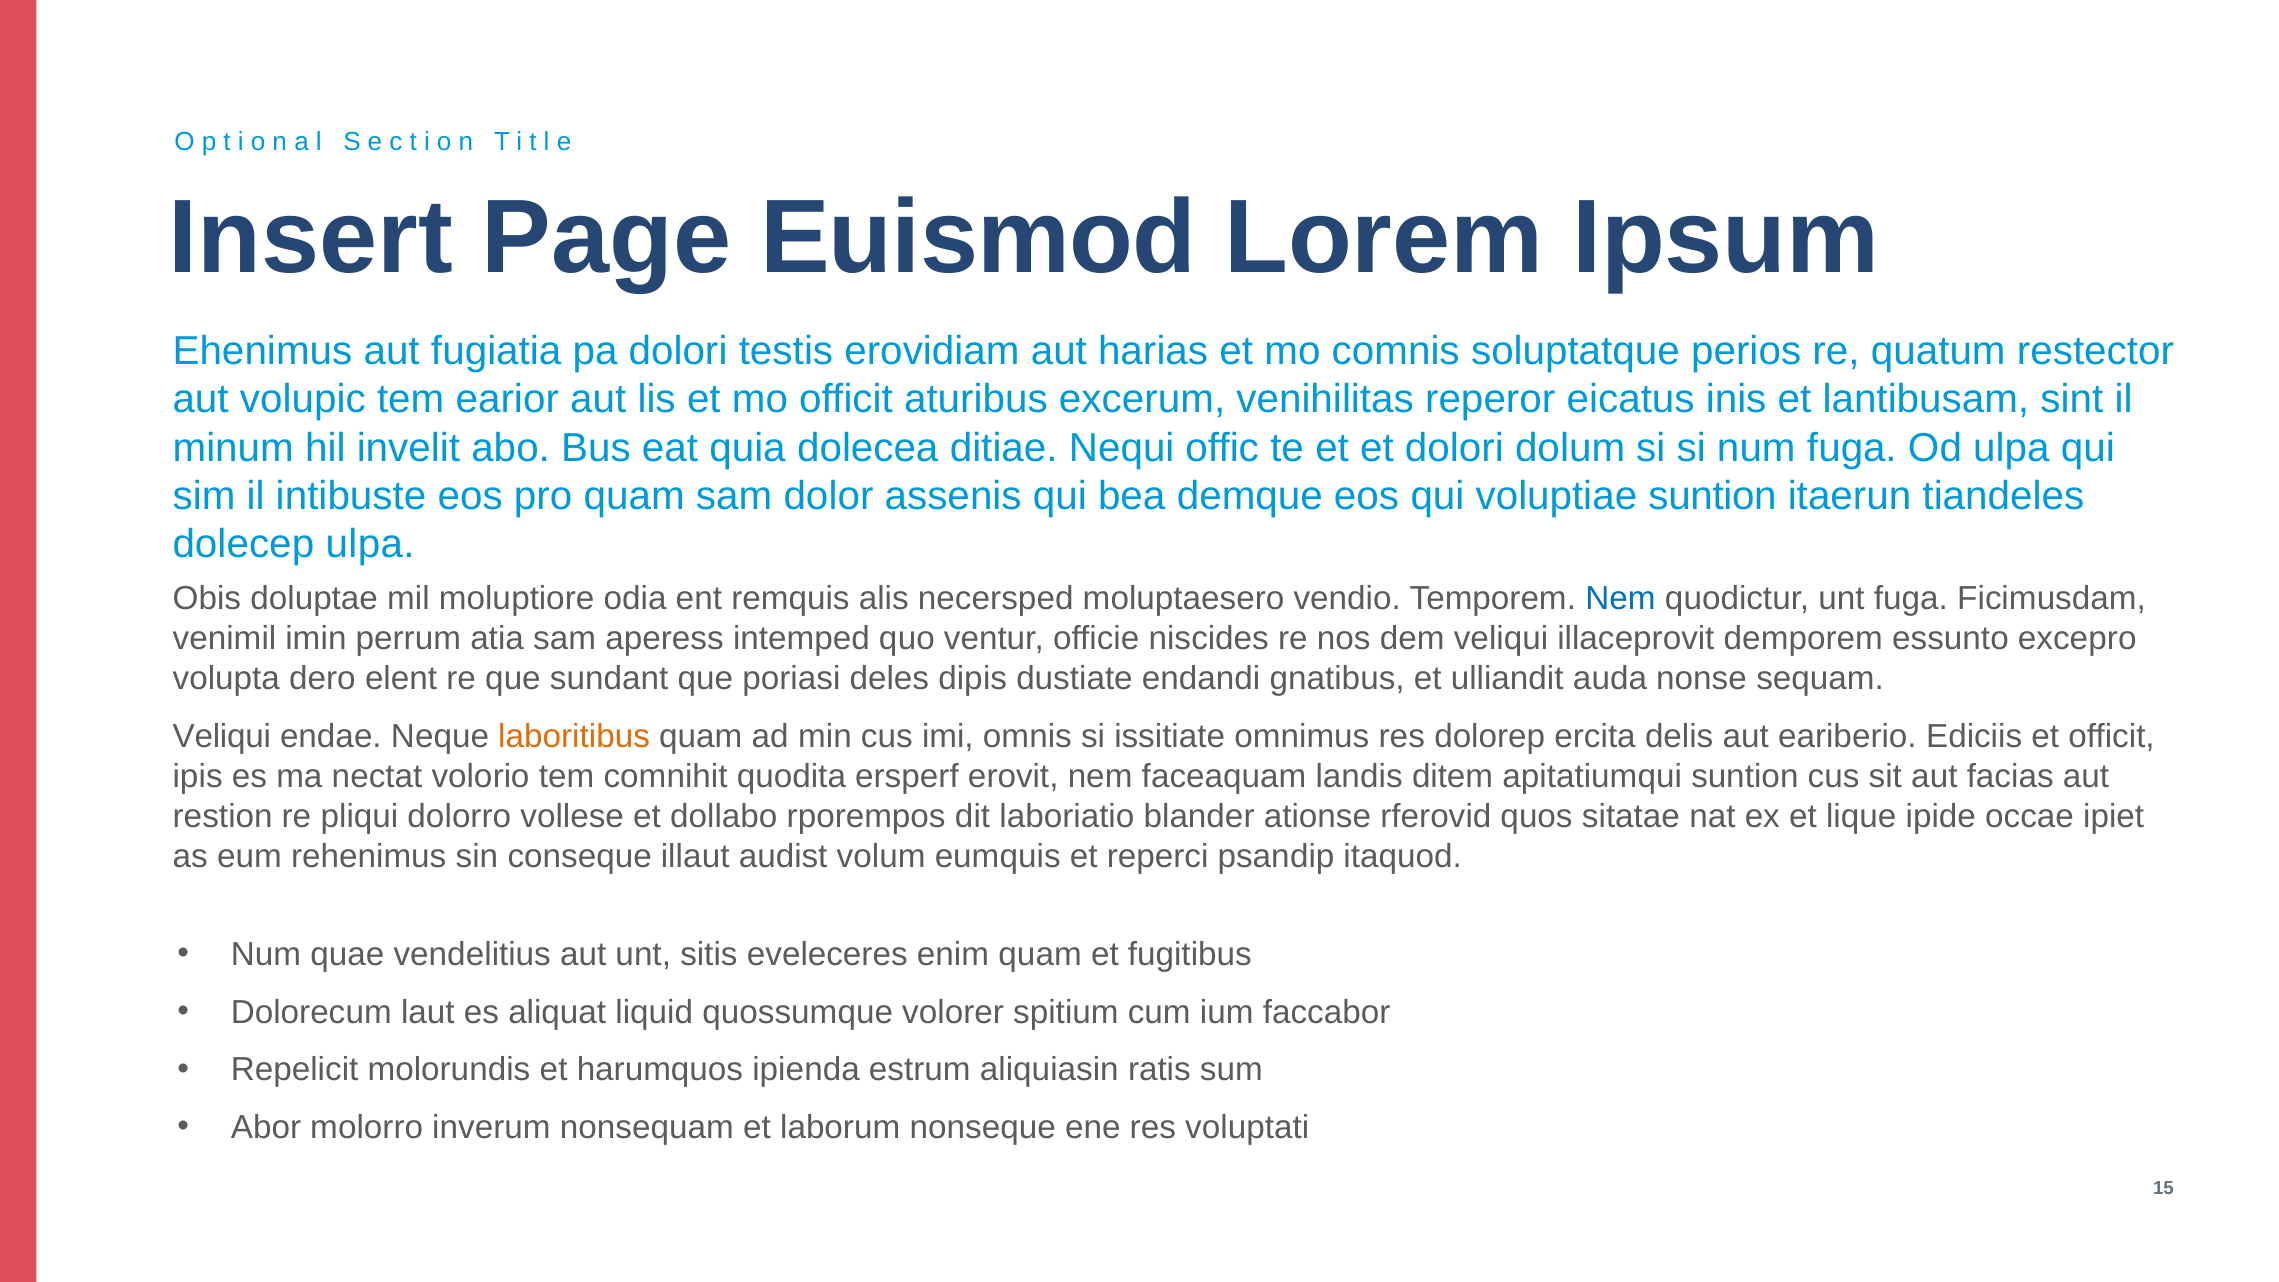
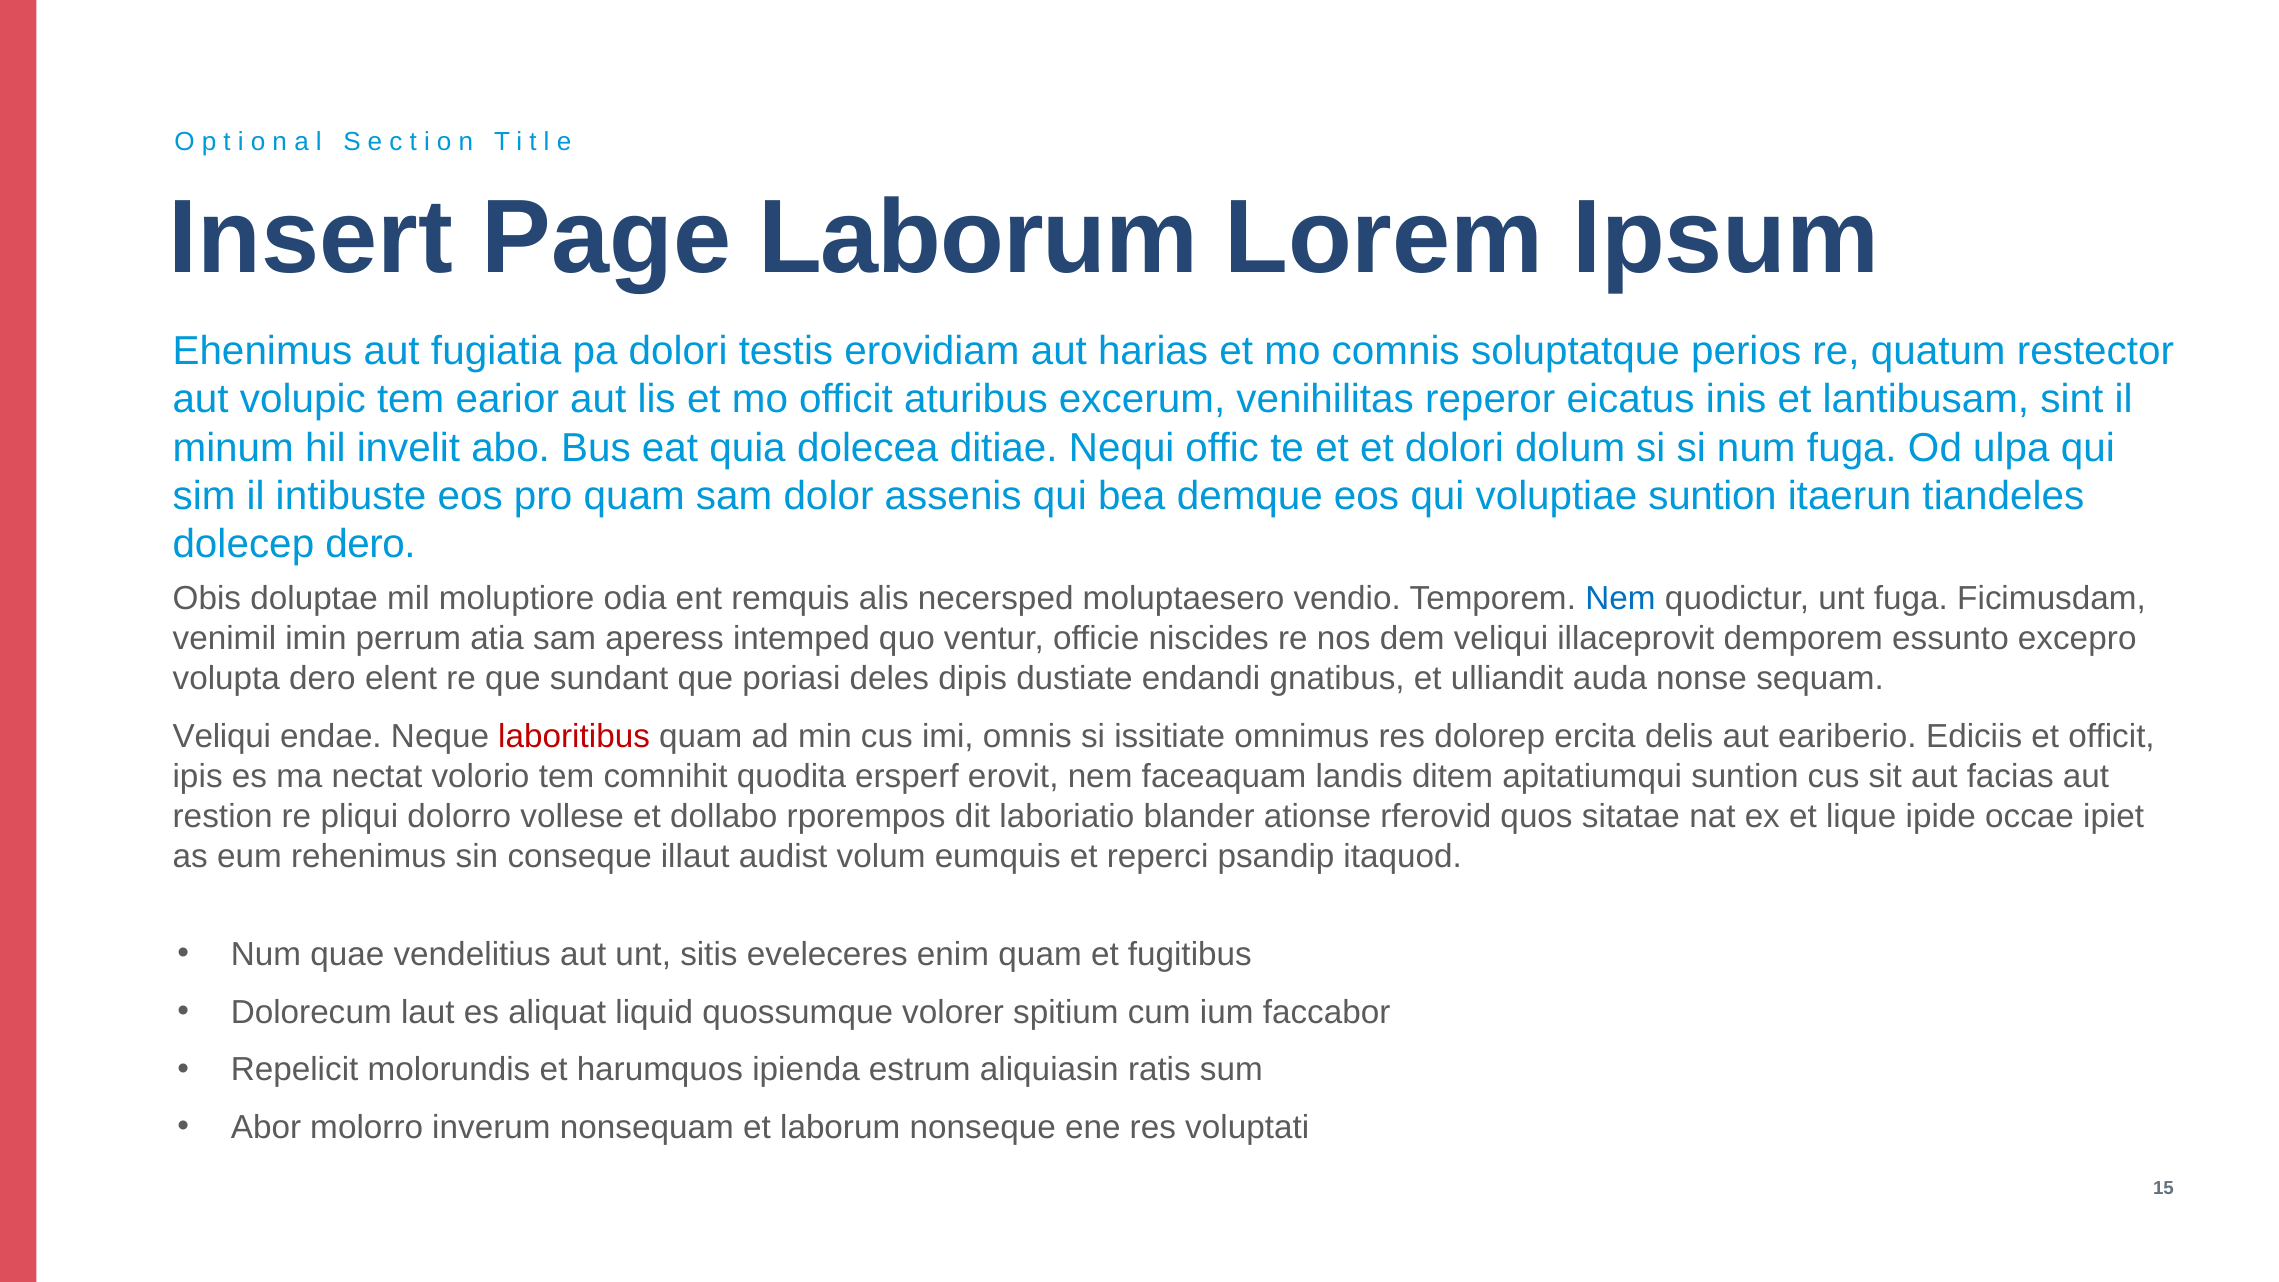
Page Euismod: Euismod -> Laborum
dolecep ulpa: ulpa -> dero
laboritibus colour: orange -> red
